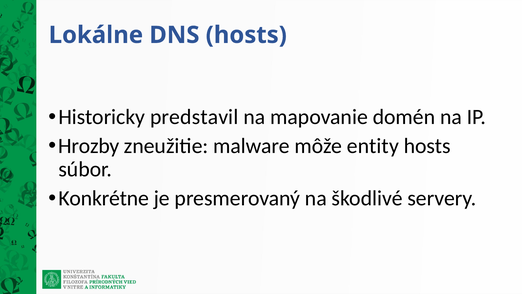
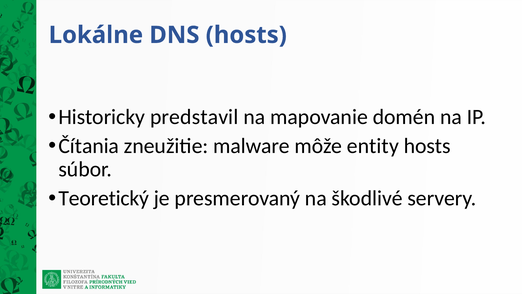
Hrozby: Hrozby -> Čítania
Konkrétne: Konkrétne -> Teoretický
